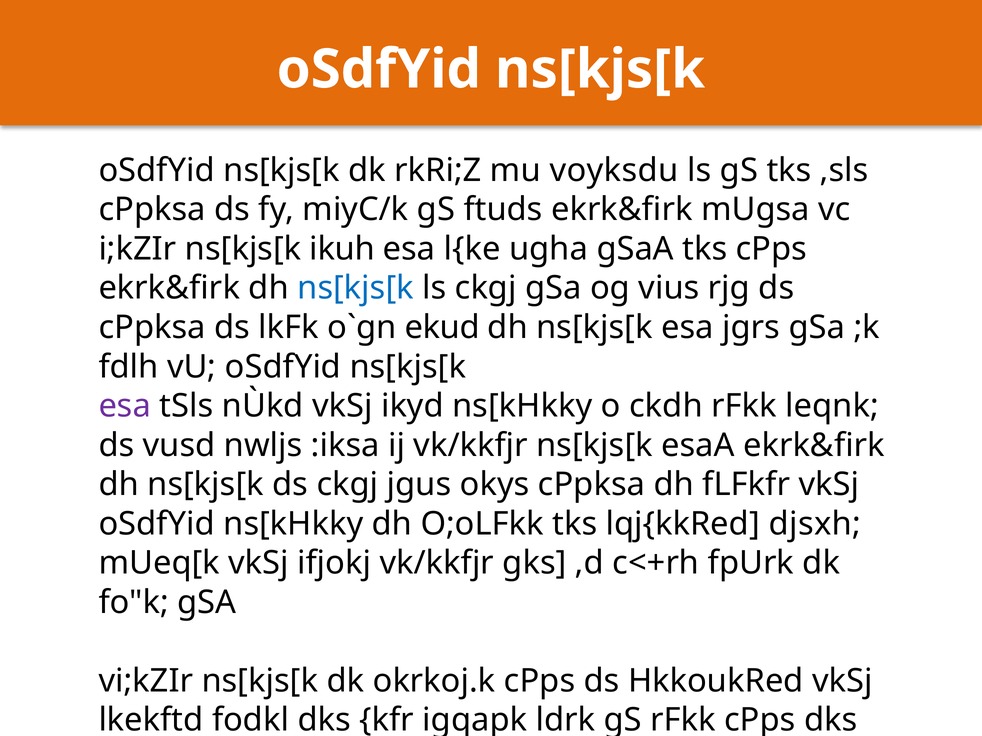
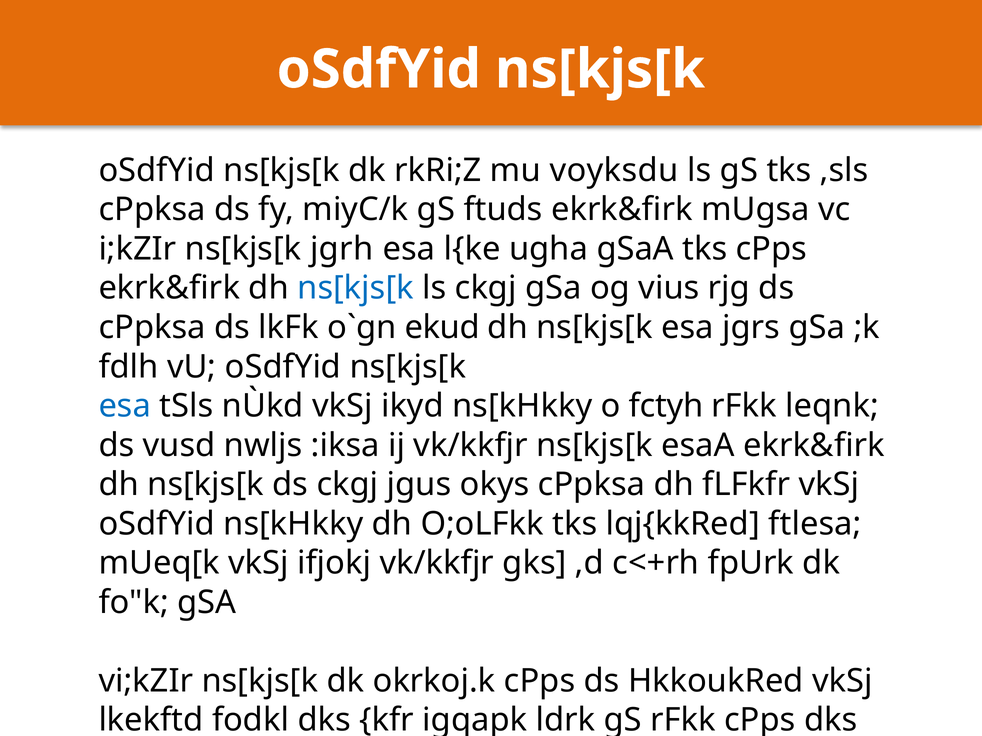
ikuh: ikuh -> jgrh
esa at (125, 406) colour: purple -> blue
ckdh: ckdh -> fctyh
djsxh: djsxh -> ftlesa
